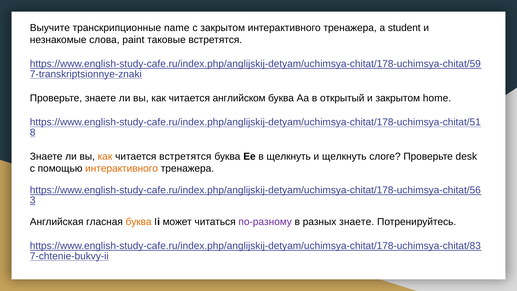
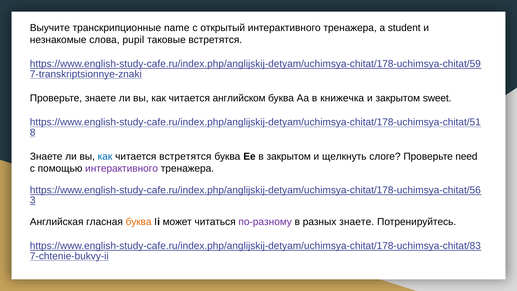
с закрытом: закрытом -> открытый
paint: paint -> pupil
открытый: открытый -> книжечка
home: home -> sweet
как at (105, 156) colour: orange -> blue
в щелкнуть: щелкнуть -> закрытом
desk: desk -> need
интерактивного at (122, 169) colour: orange -> purple
